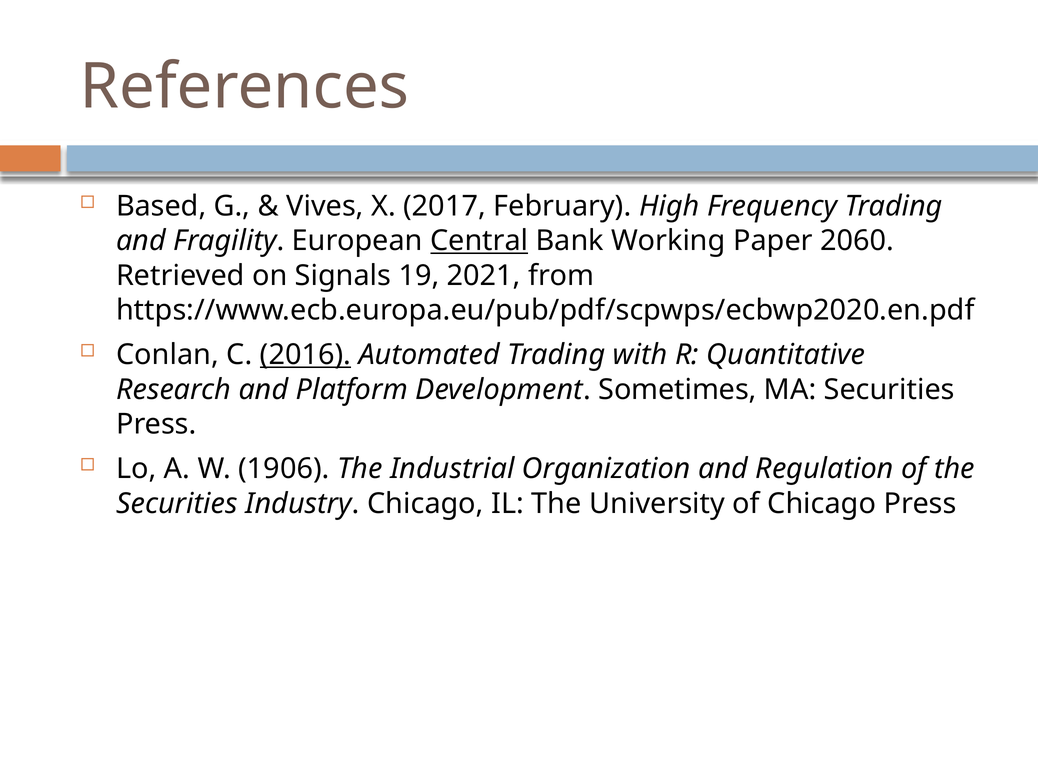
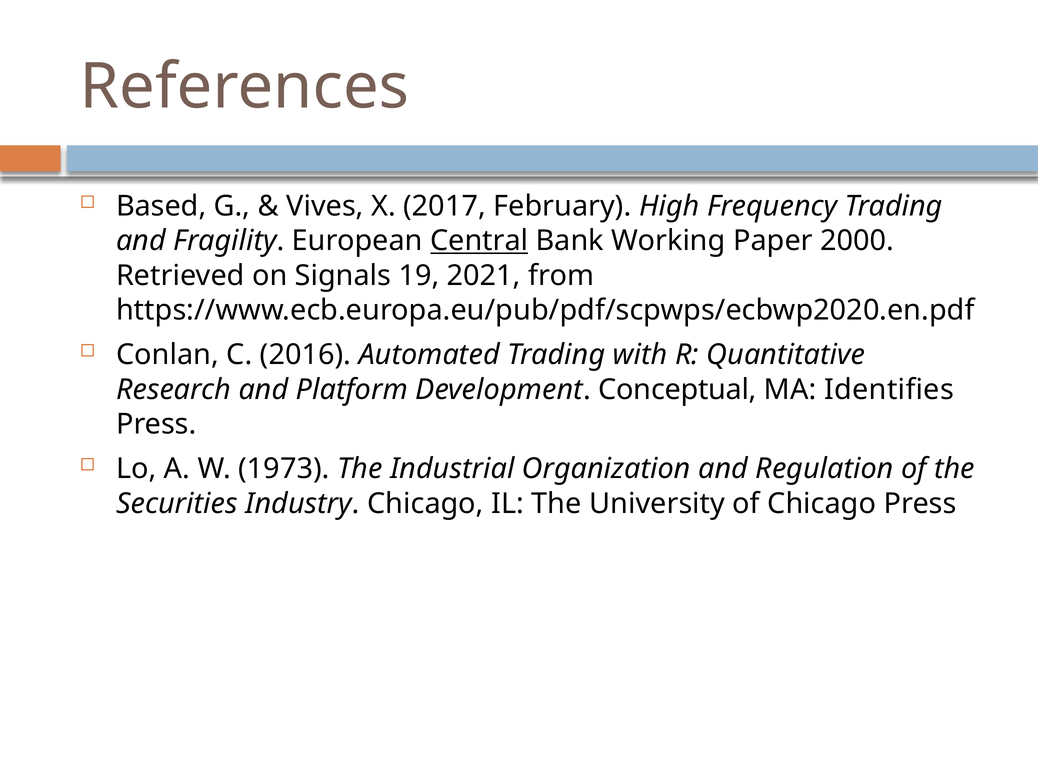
2060: 2060 -> 2000
2016 underline: present -> none
Sometimes: Sometimes -> Conceptual
MA Securities: Securities -> Identifies
1906: 1906 -> 1973
